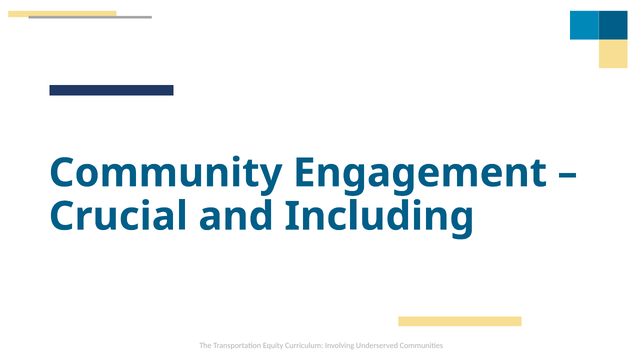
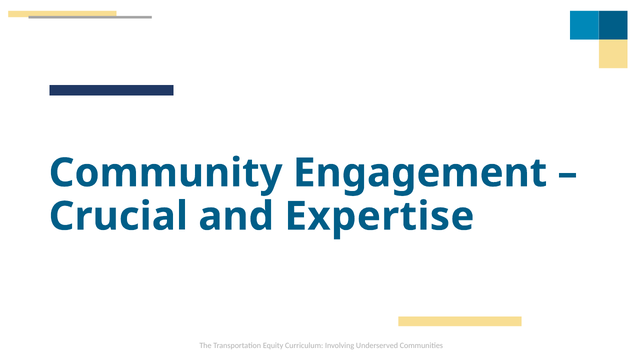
Including: Including -> Expertise
